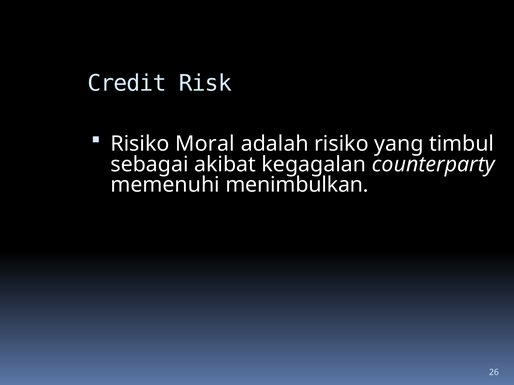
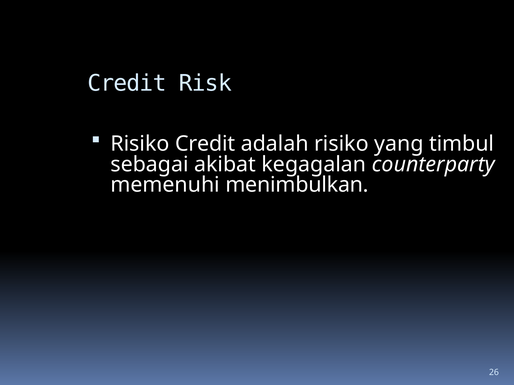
Risiko Moral: Moral -> Credit
